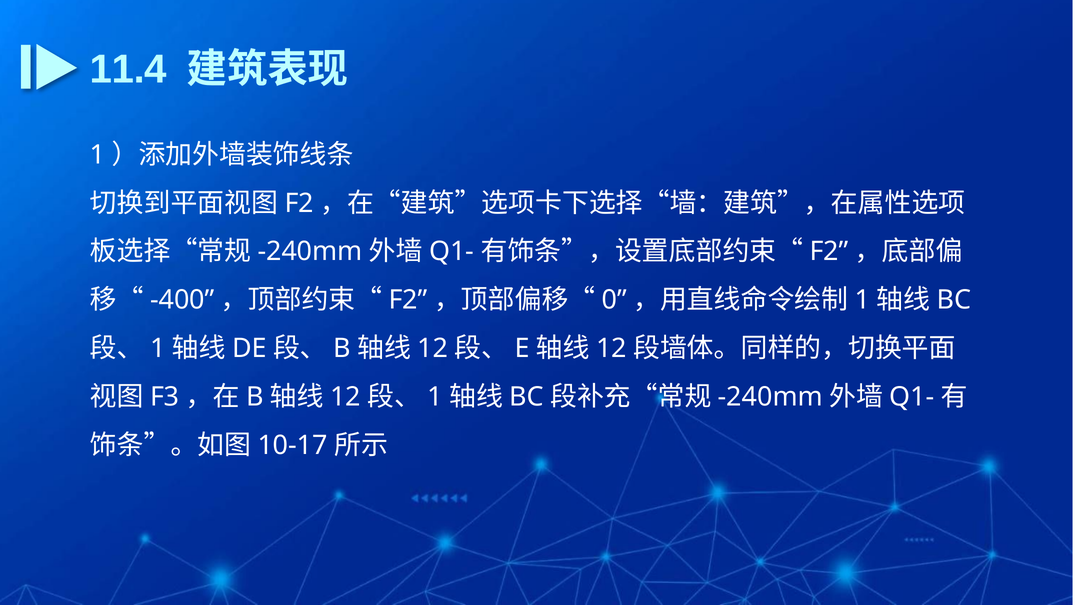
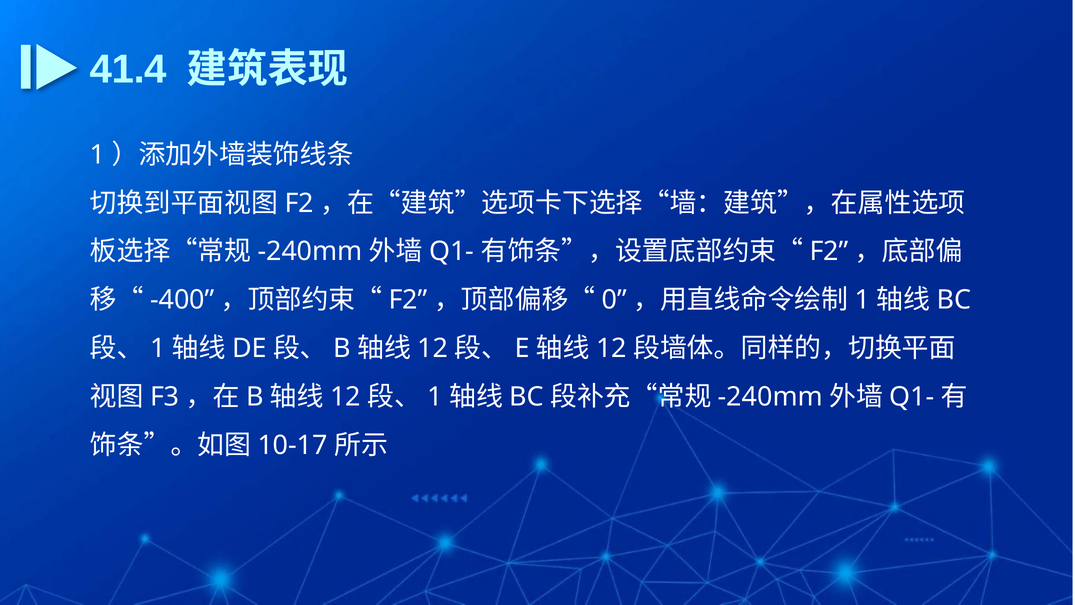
11.4: 11.4 -> 41.4
